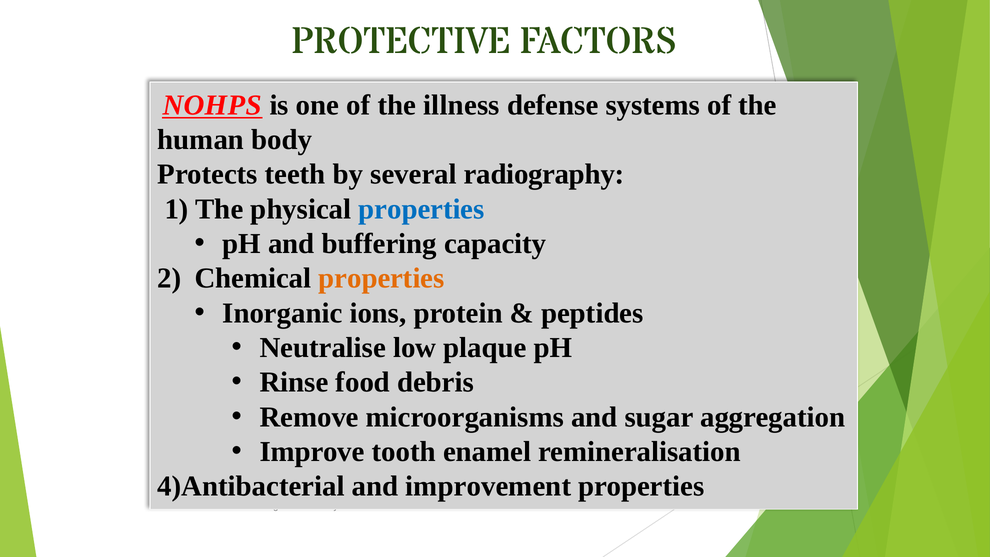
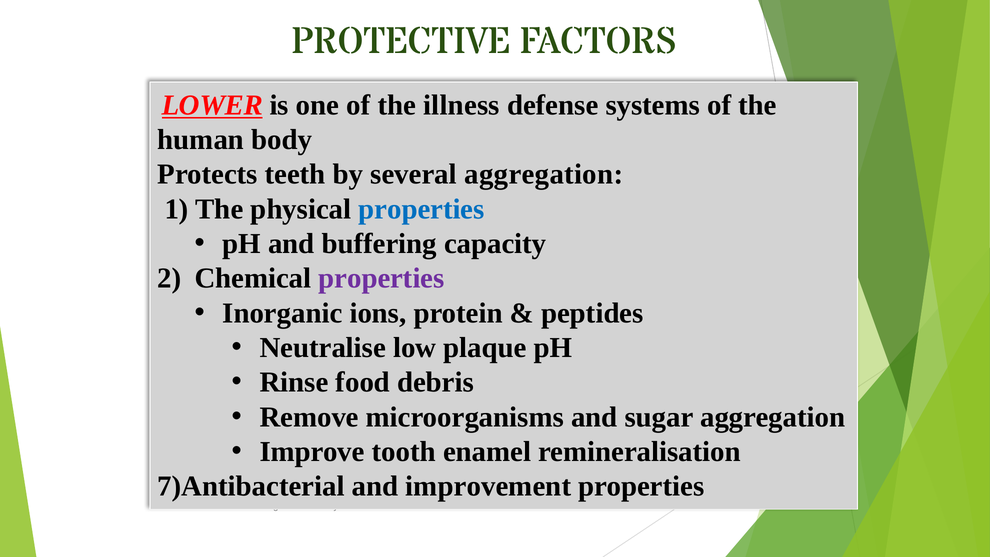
NOHPS: NOHPS -> LOWER
several radiography: radiography -> aggregation
properties at (381, 278) colour: orange -> purple
4)Antibacterial: 4)Antibacterial -> 7)Antibacterial
